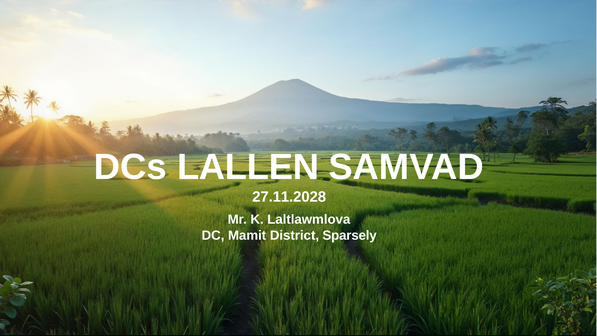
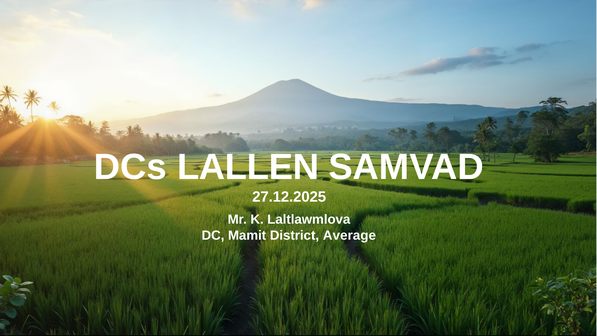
27.11.2028: 27.11.2028 -> 27.12.2025
Sparsely: Sparsely -> Average
